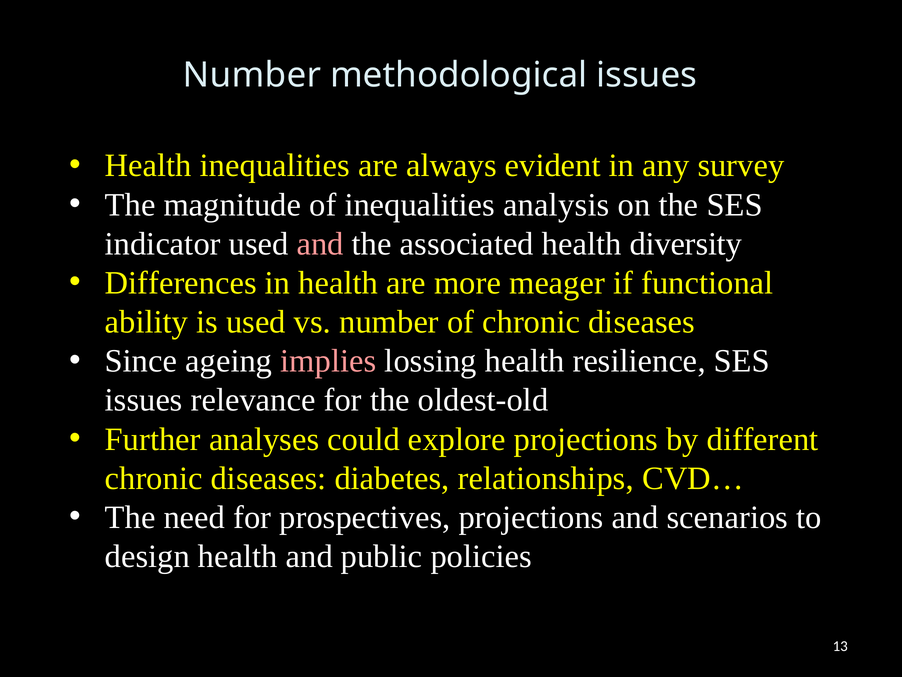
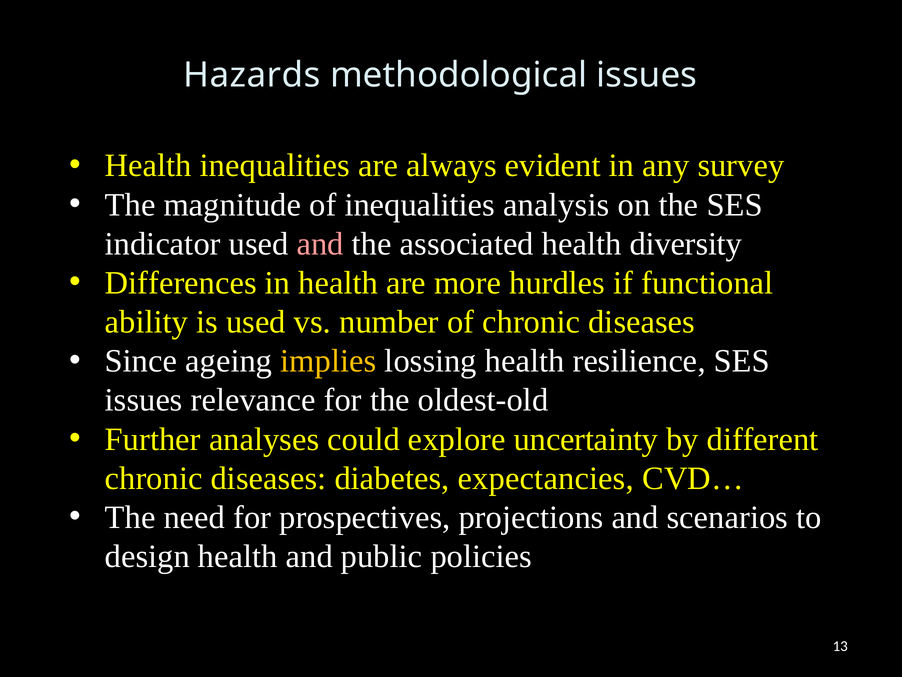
Number at (252, 75): Number -> Hazards
meager: meager -> hurdles
implies colour: pink -> yellow
explore projections: projections -> uncertainty
relationships: relationships -> expectancies
